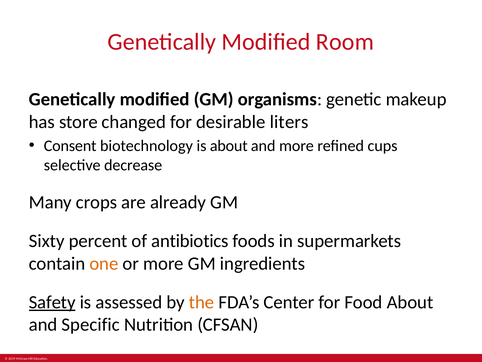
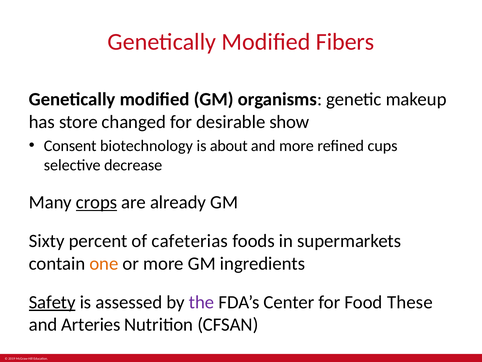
Room: Room -> Fibers
liters: liters -> show
crops underline: none -> present
antibiotics: antibiotics -> cafeterias
the colour: orange -> purple
Food About: About -> These
Specific: Specific -> Arteries
